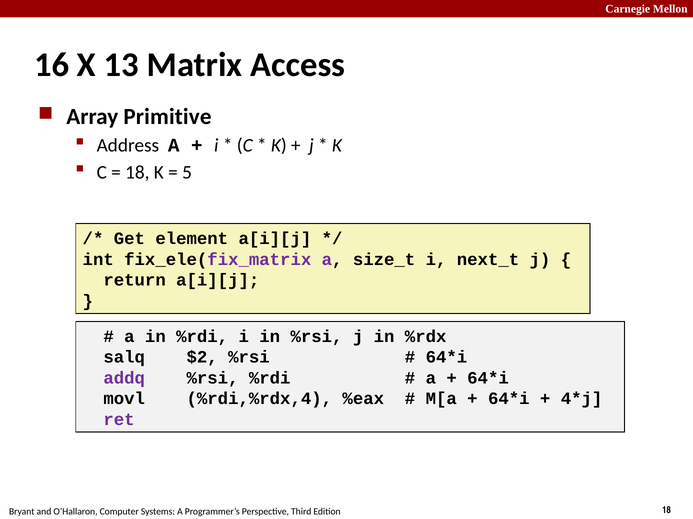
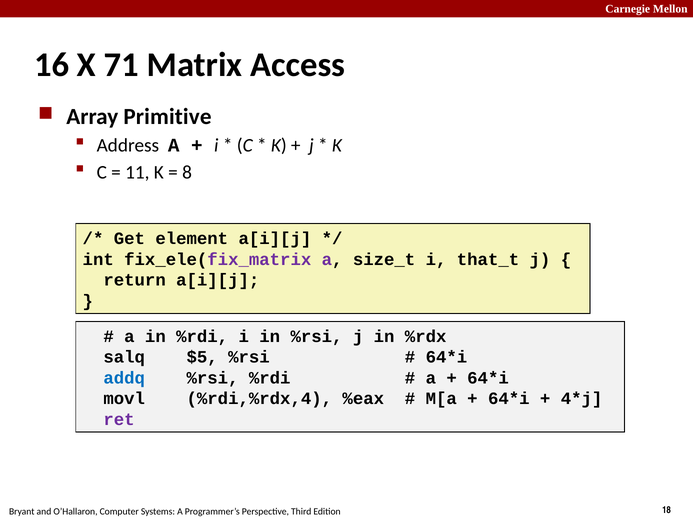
13: 13 -> 71
18 at (137, 173): 18 -> 11
5: 5 -> 8
next_t: next_t -> that_t
$2: $2 -> $5
addq colour: purple -> blue
